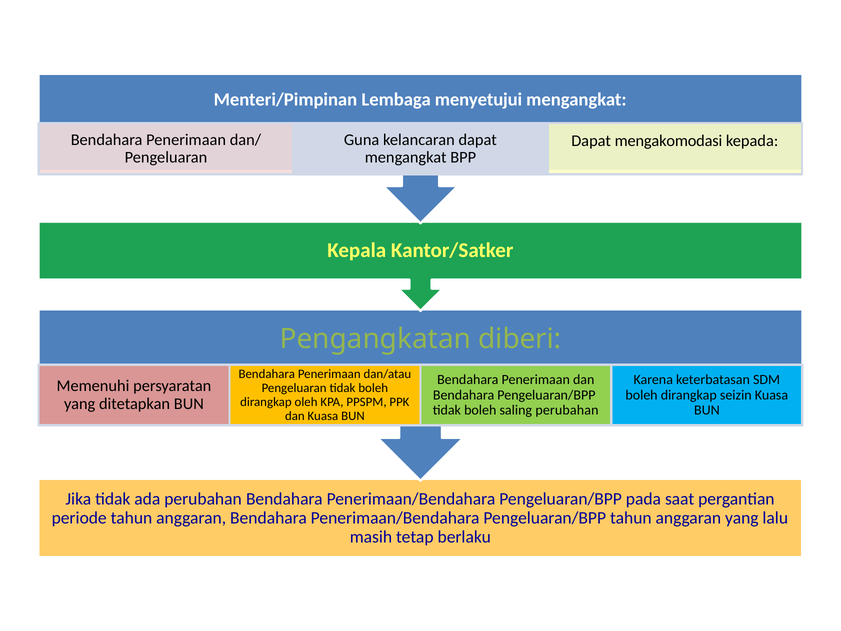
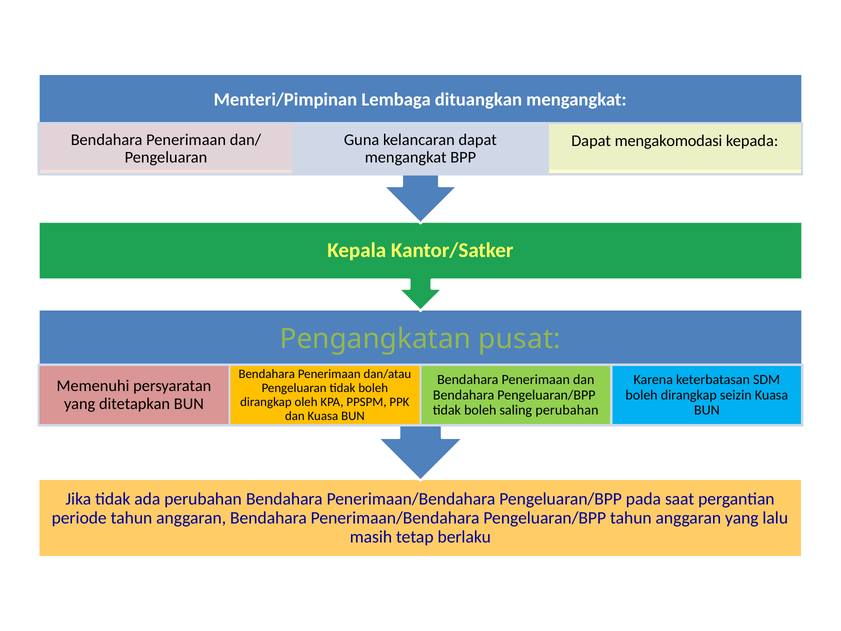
menyetujui: menyetujui -> dituangkan
diberi: diberi -> pusat
